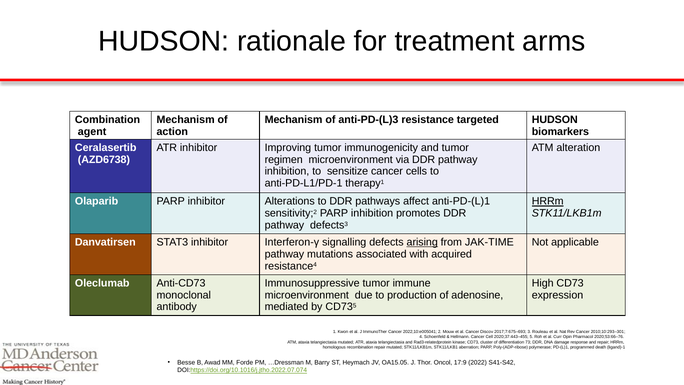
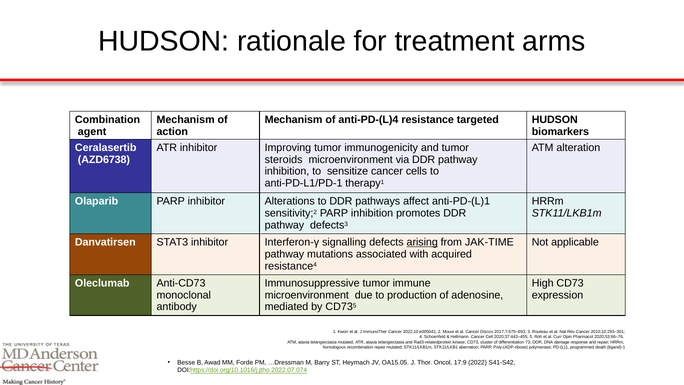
anti-PD-(L)3: anti-PD-(L)3 -> anti-PD-(L)4
regimen: regimen -> steroids
HRRm at (548, 201) underline: present -> none
